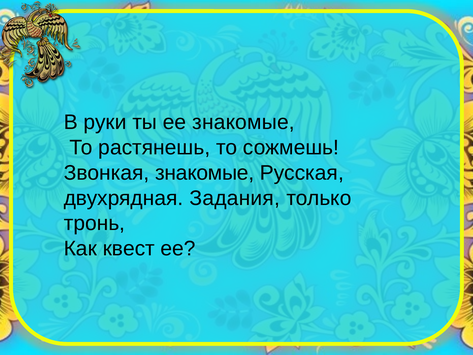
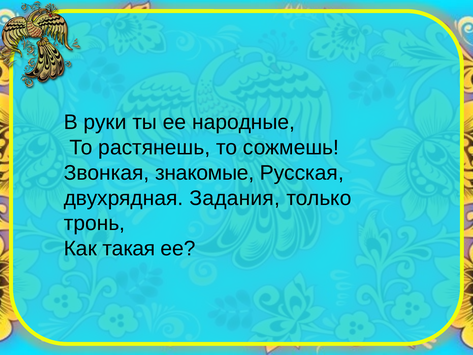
ее знакомые: знакомые -> народные
квест: квест -> такая
